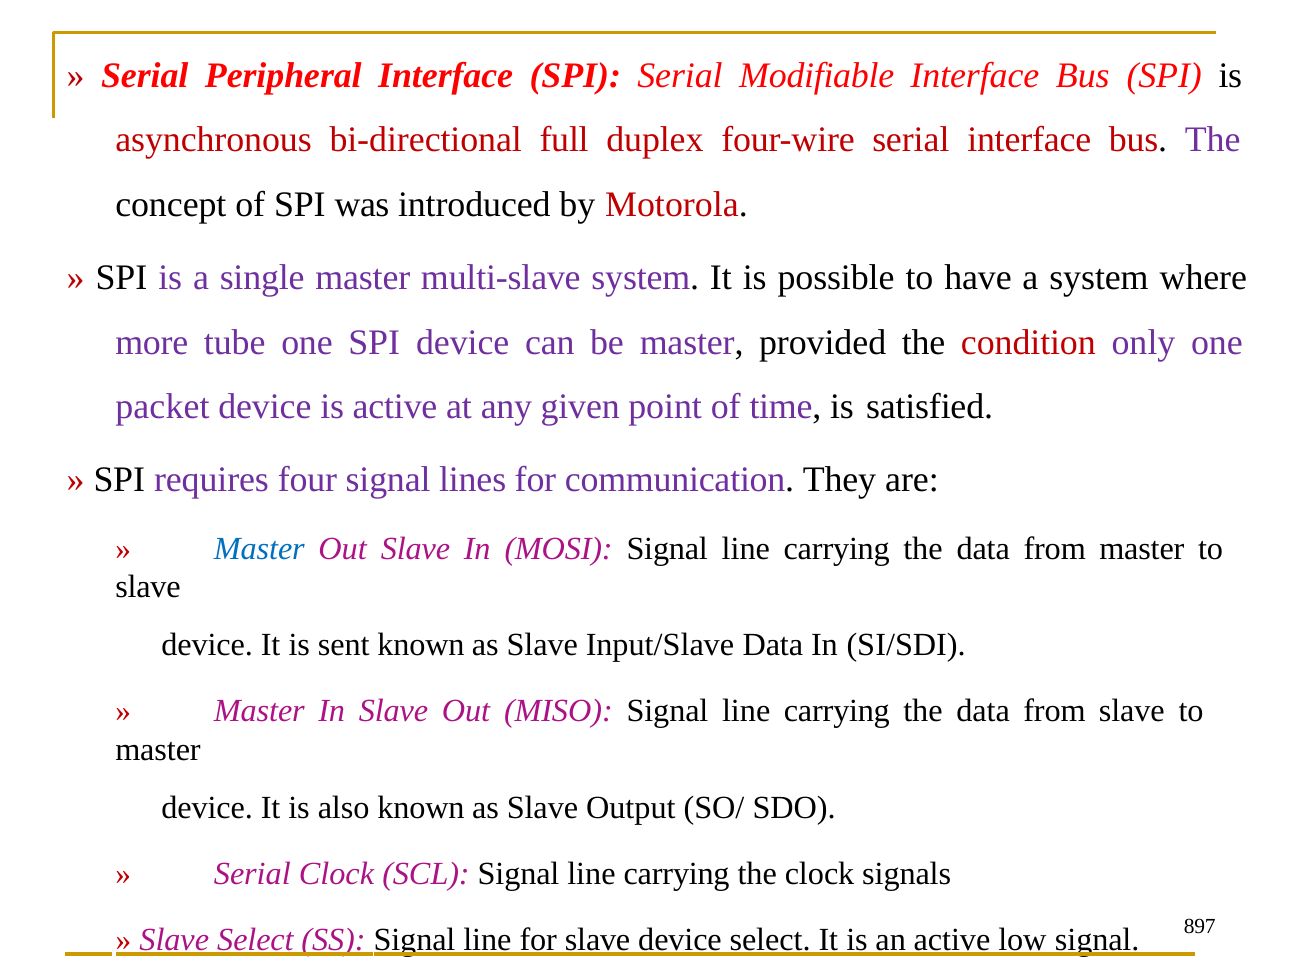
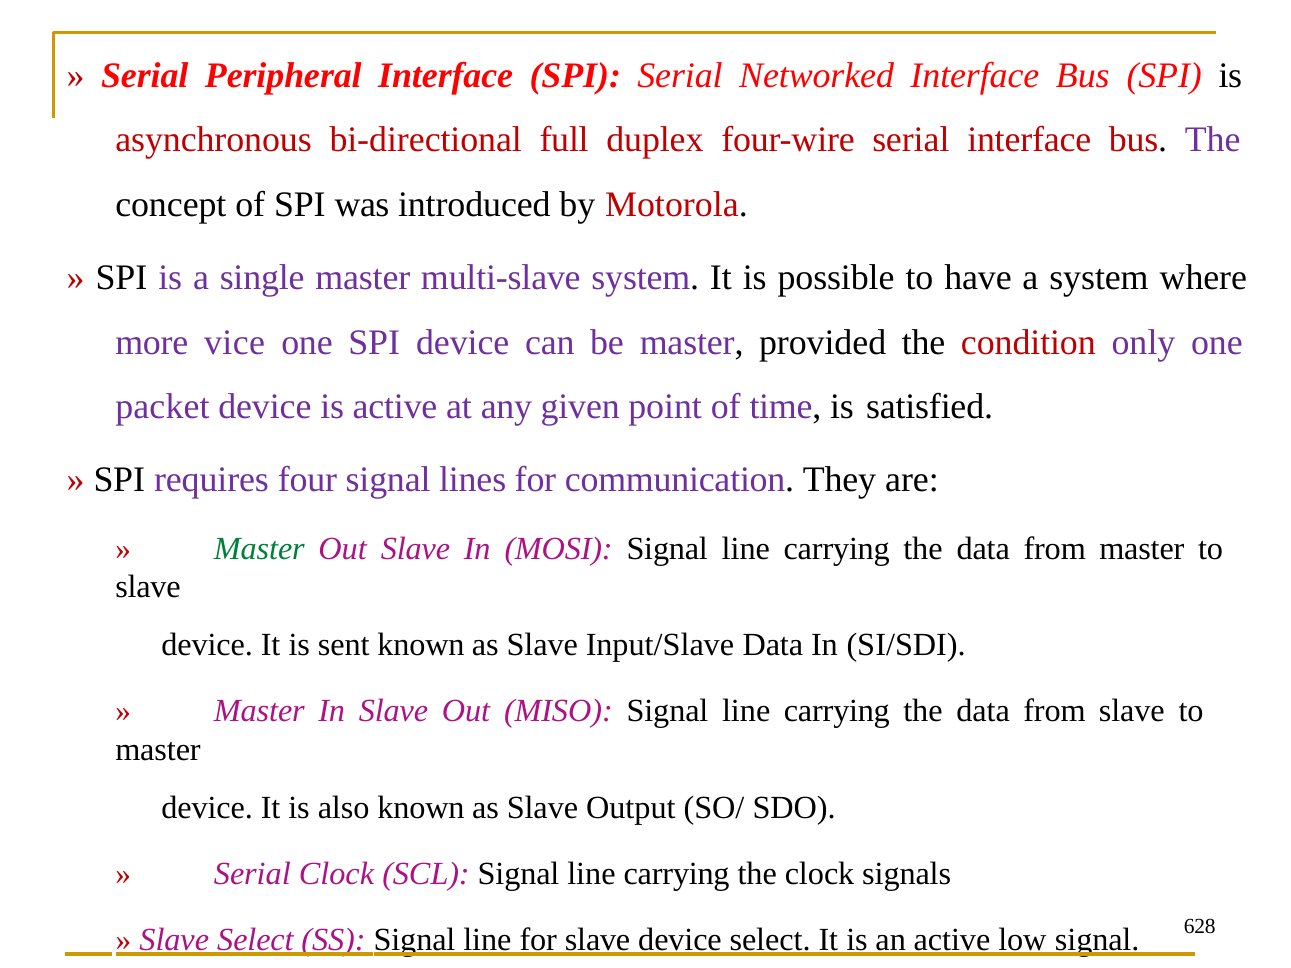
Modifiable: Modifiable -> Networked
tube: tube -> vice
Master at (259, 548) colour: blue -> green
897: 897 -> 628
